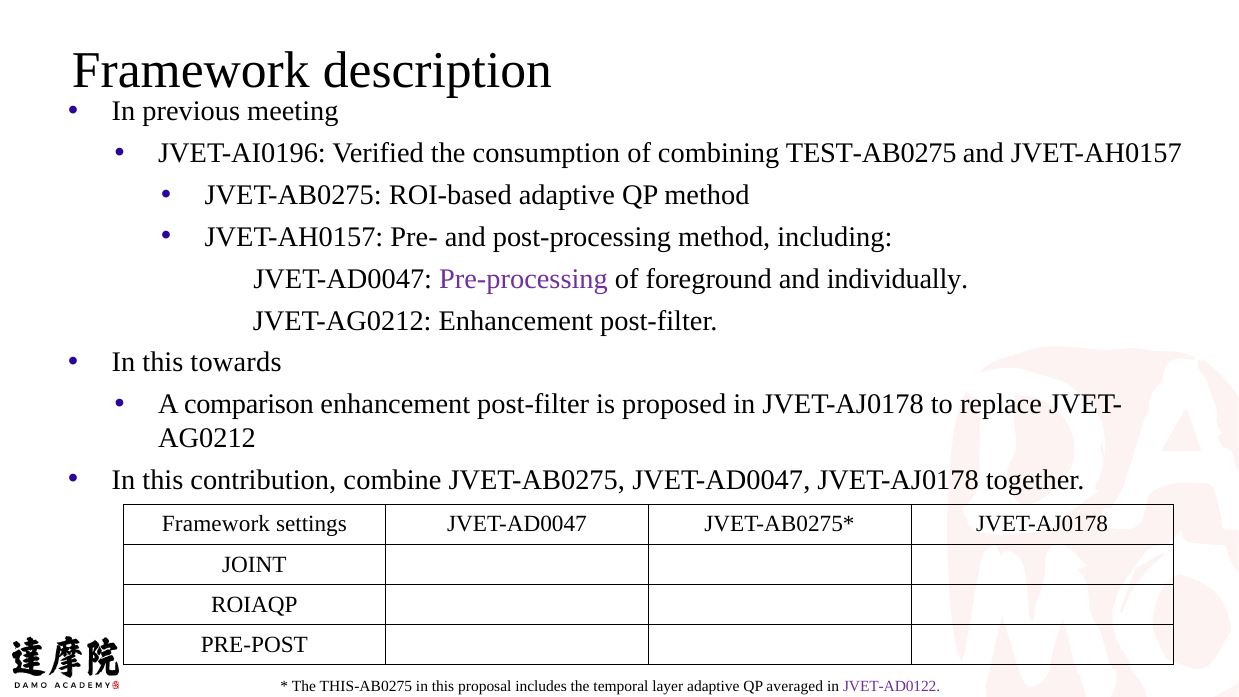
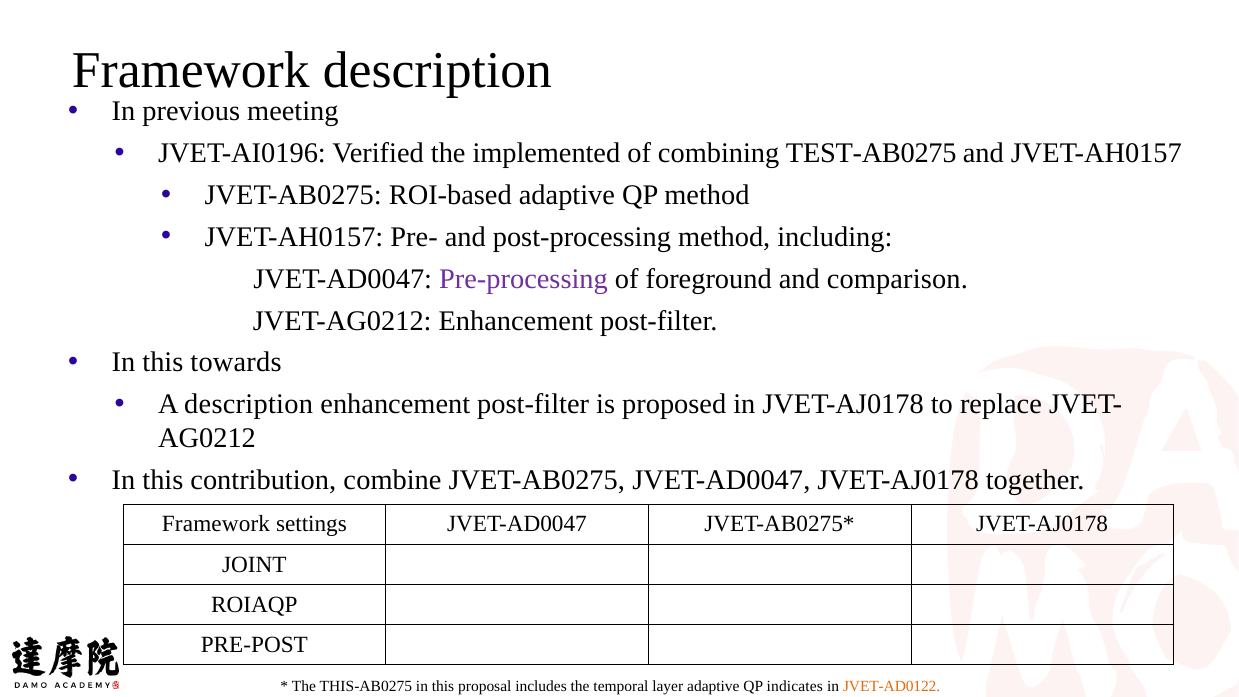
consumption: consumption -> implemented
individually: individually -> comparison
A comparison: comparison -> description
averaged: averaged -> indicates
JVET-AD0122 colour: purple -> orange
